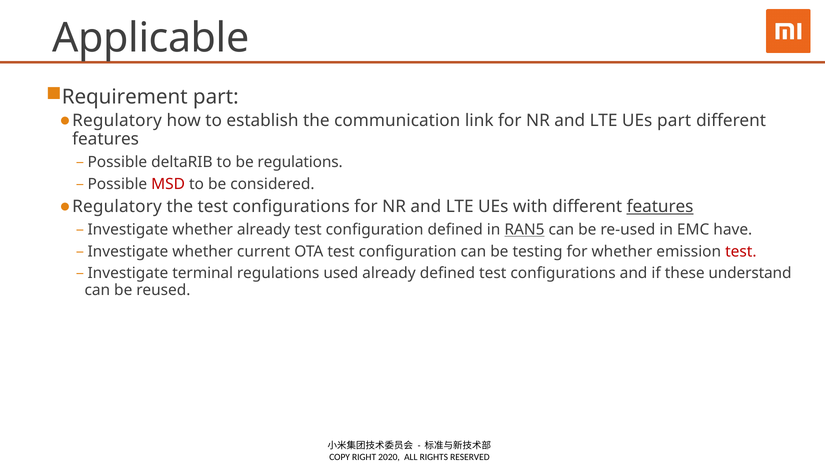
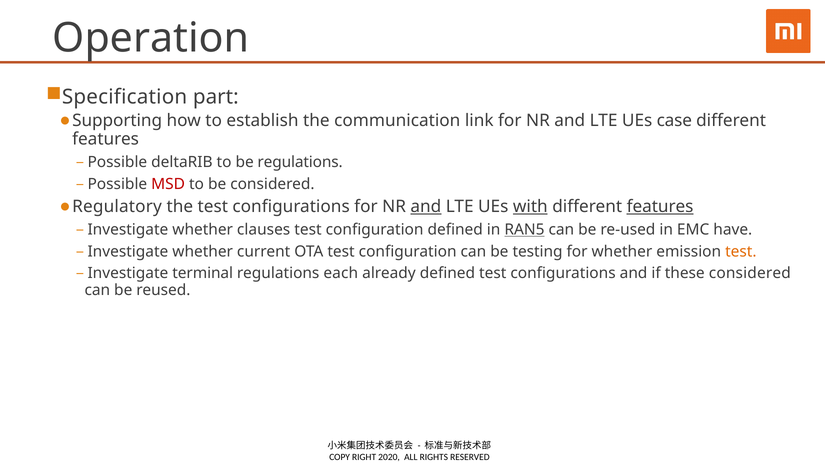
Applicable: Applicable -> Operation
Requirement: Requirement -> Specification
Regulatory at (117, 121): Regulatory -> Supporting
UEs part: part -> case
and at (426, 207) underline: none -> present
with underline: none -> present
whether already: already -> clauses
test at (741, 252) colour: red -> orange
used: used -> each
these understand: understand -> considered
